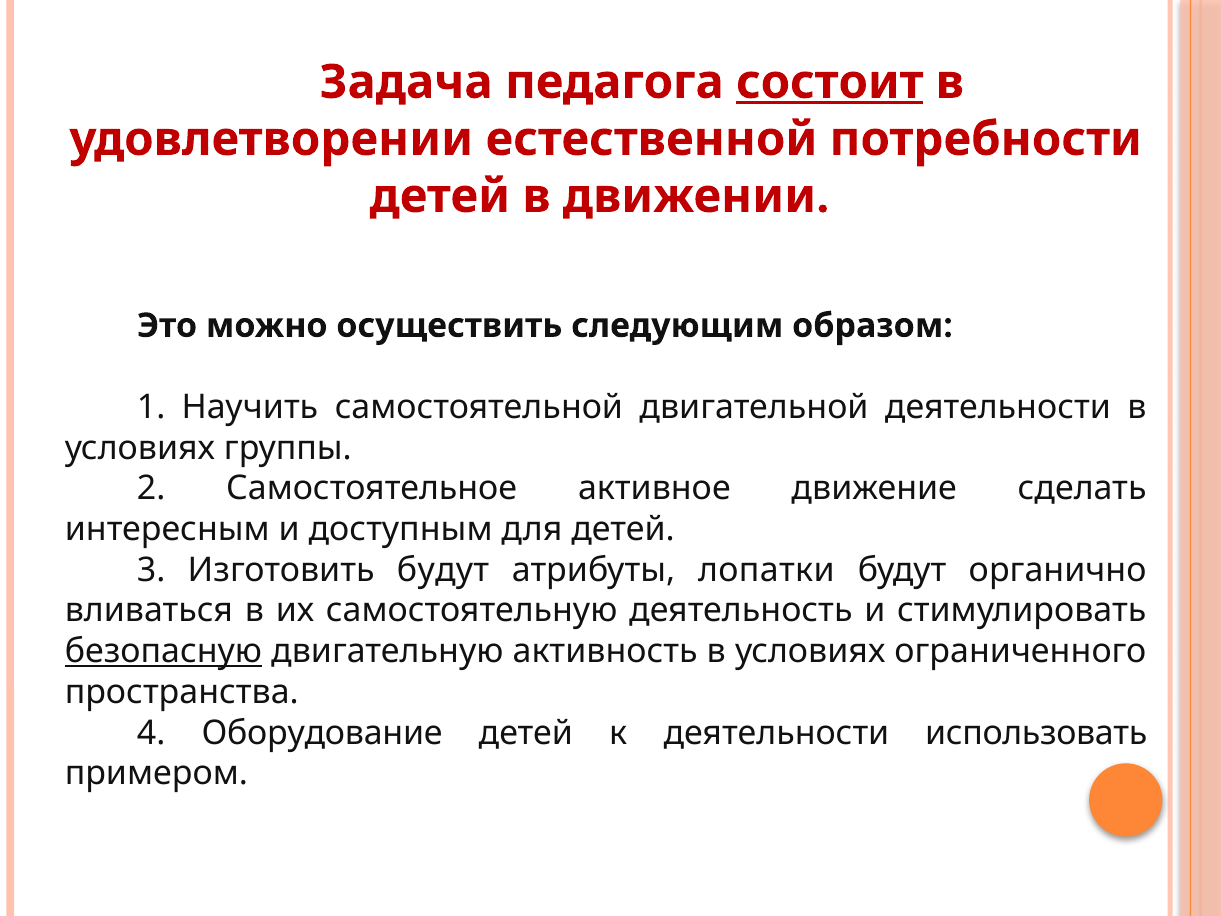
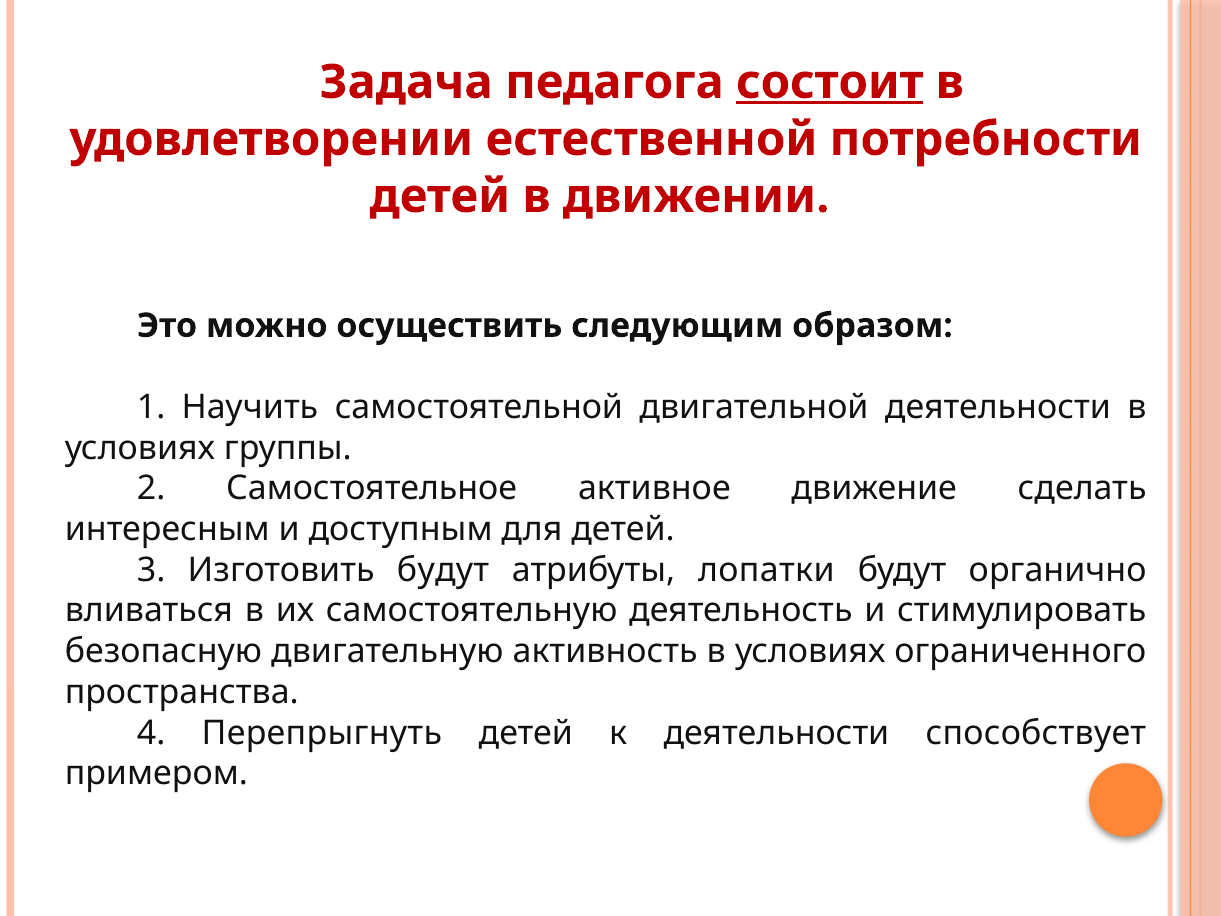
безопасную underline: present -> none
Оборудование: Оборудование -> Перепрыгнуть
использовать: использовать -> способствует
